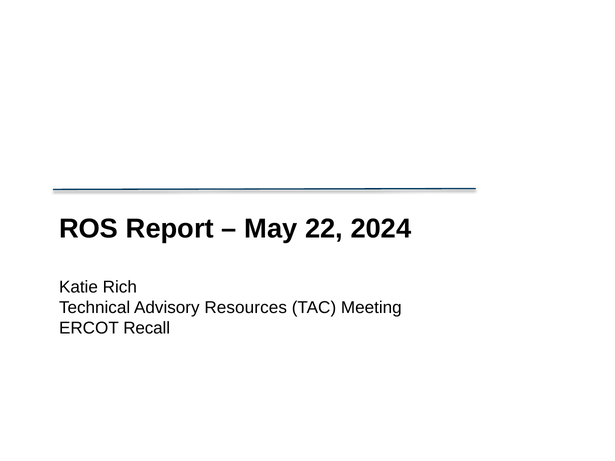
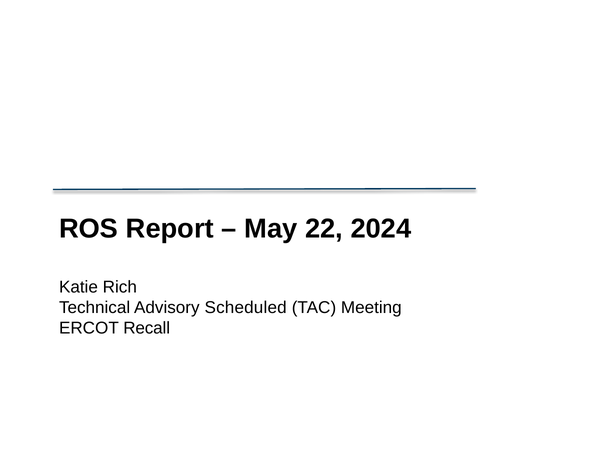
Resources: Resources -> Scheduled
